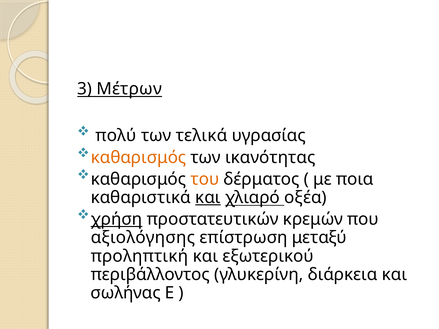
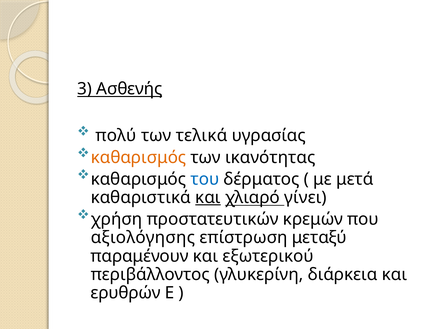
Μέτρων: Μέτρων -> Ασθενής
του colour: orange -> blue
ποια: ποια -> μετά
οξέα: οξέα -> γίνει
χρήση underline: present -> none
προληπτική: προληπτική -> παραμένουν
σωλήνας: σωλήνας -> ερυθρών
